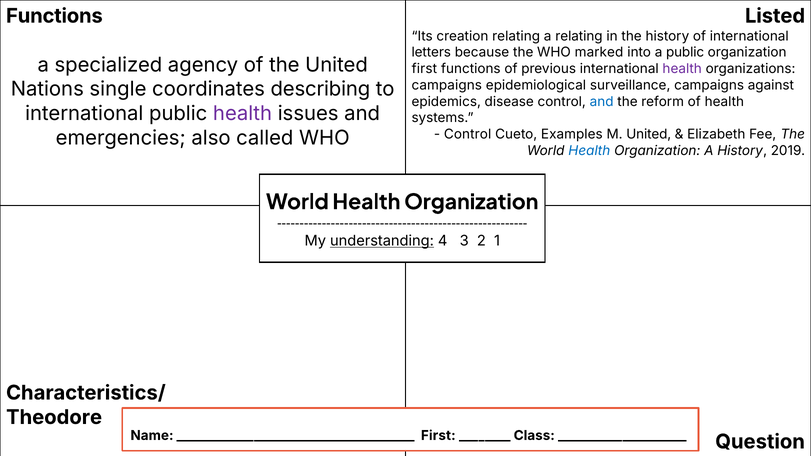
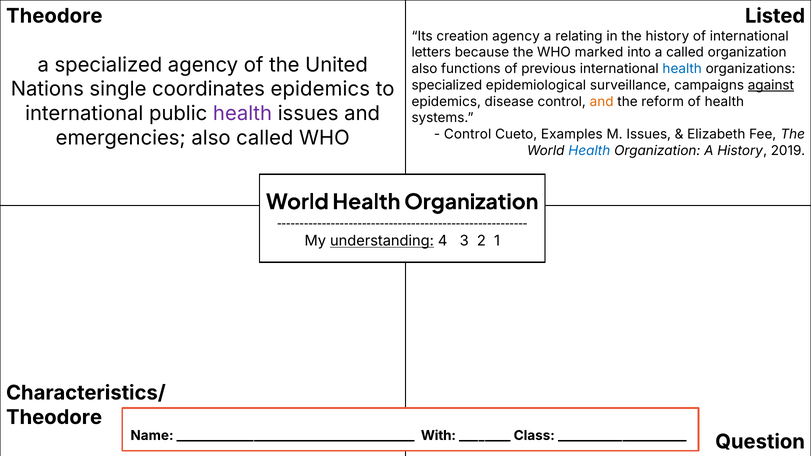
Functions at (54, 16): Functions -> Theodore
creation relating: relating -> agency
a public: public -> called
first at (424, 69): first -> also
health at (682, 69) colour: purple -> blue
campaigns at (447, 85): campaigns -> specialized
against underline: none -> present
coordinates describing: describing -> epidemics
and at (602, 102) colour: blue -> orange
M United: United -> Issues
First at (438, 436): First -> With
